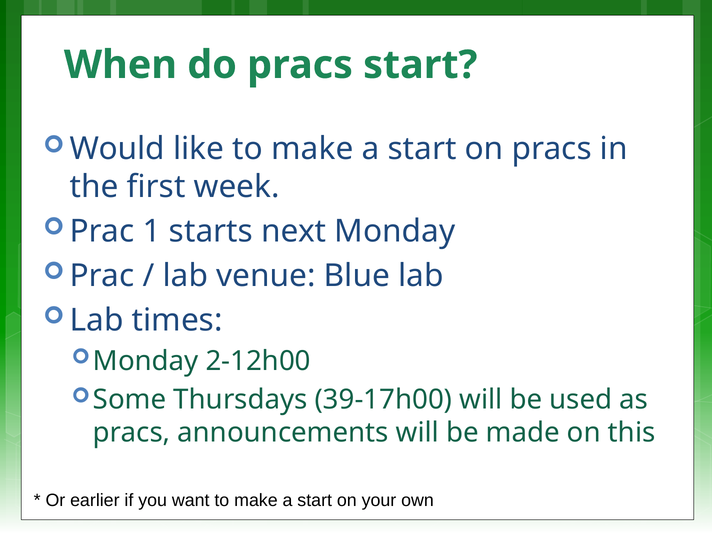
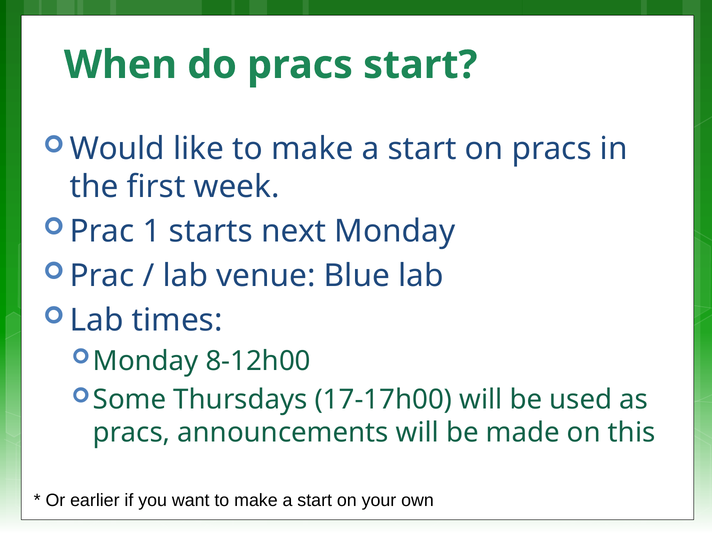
2-12h00: 2-12h00 -> 8-12h00
39-17h00: 39-17h00 -> 17-17h00
